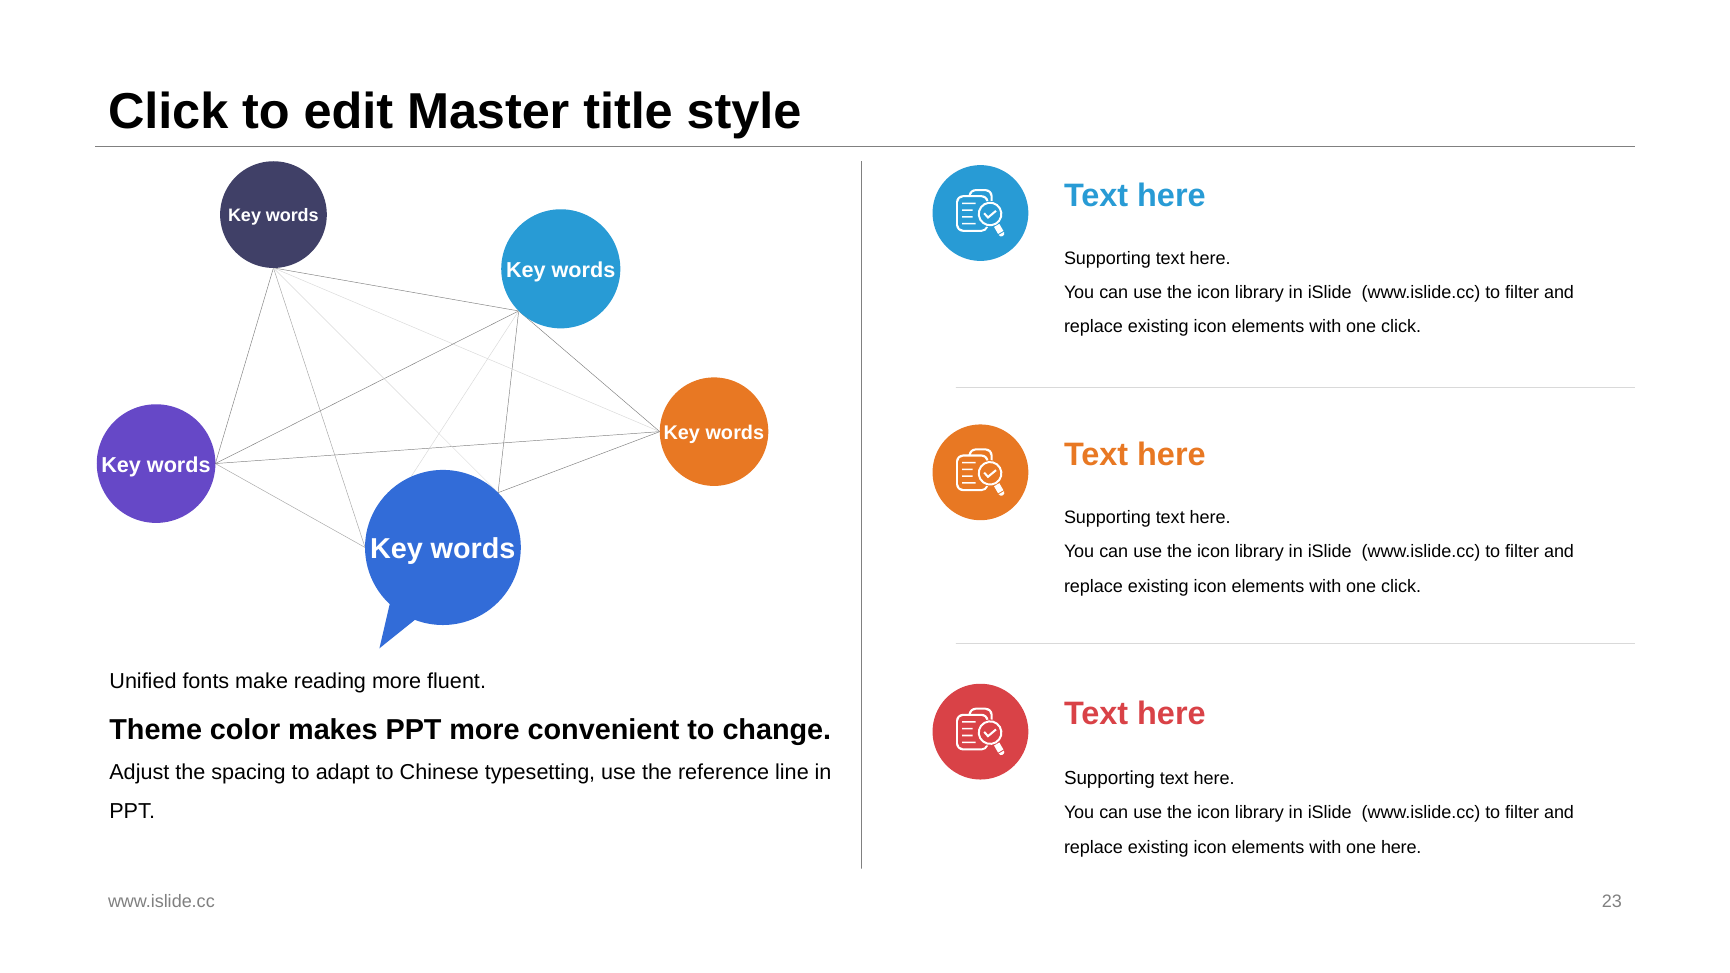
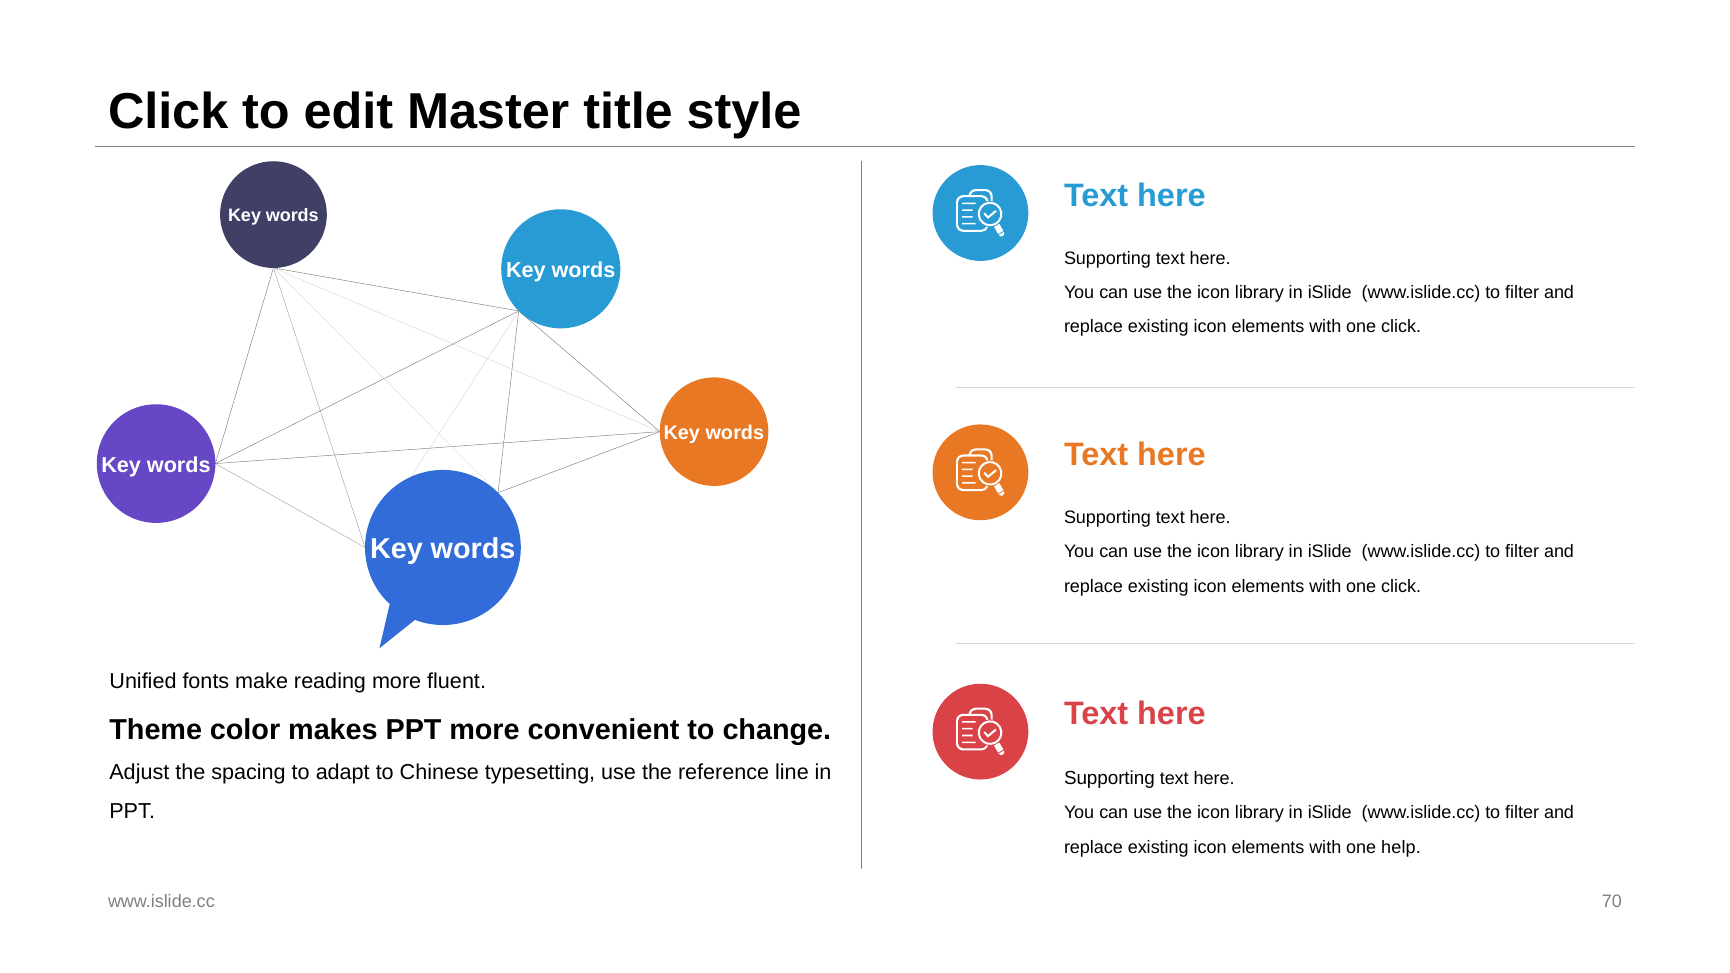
one here: here -> help
23: 23 -> 70
